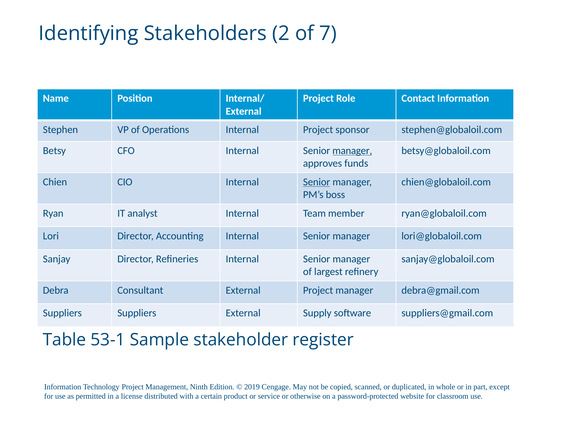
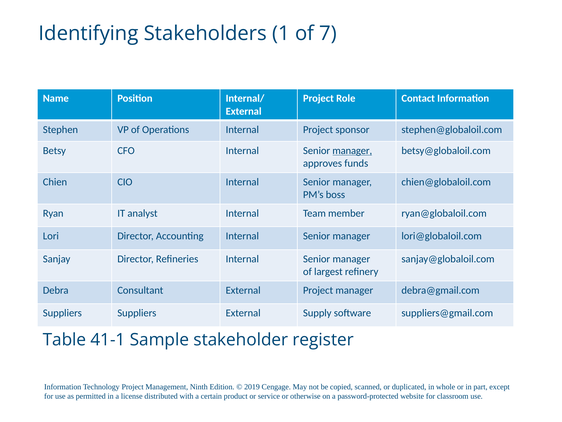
2: 2 -> 1
Senior at (317, 182) underline: present -> none
53-1: 53-1 -> 41-1
